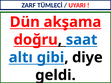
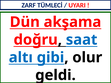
diye: diye -> olur
